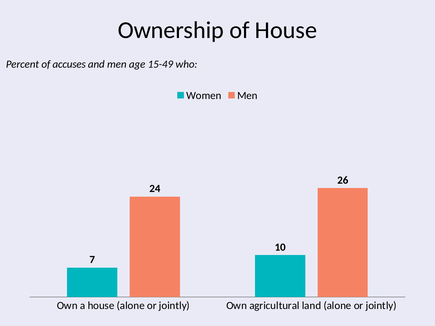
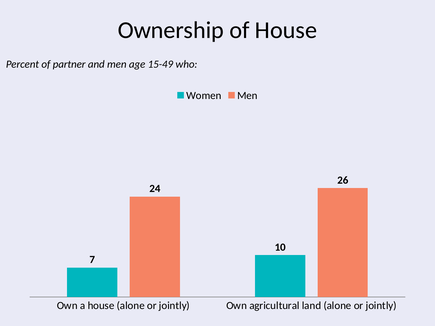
accuses: accuses -> partner
